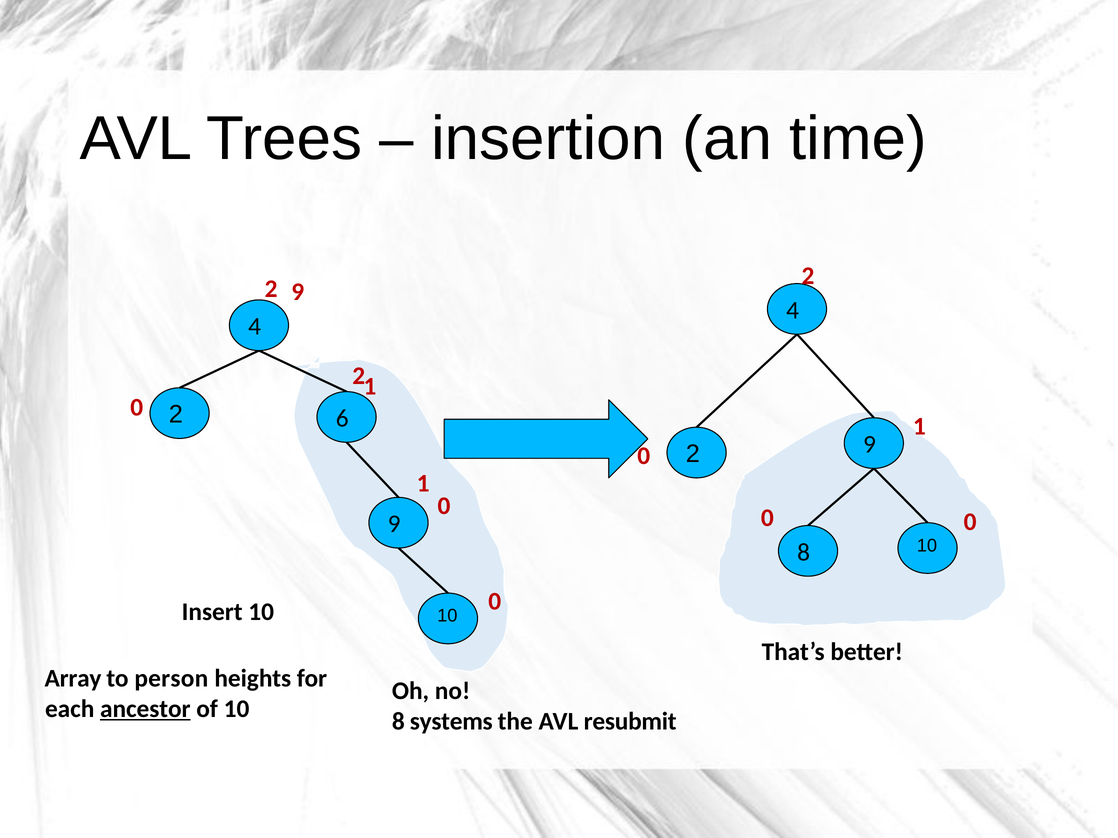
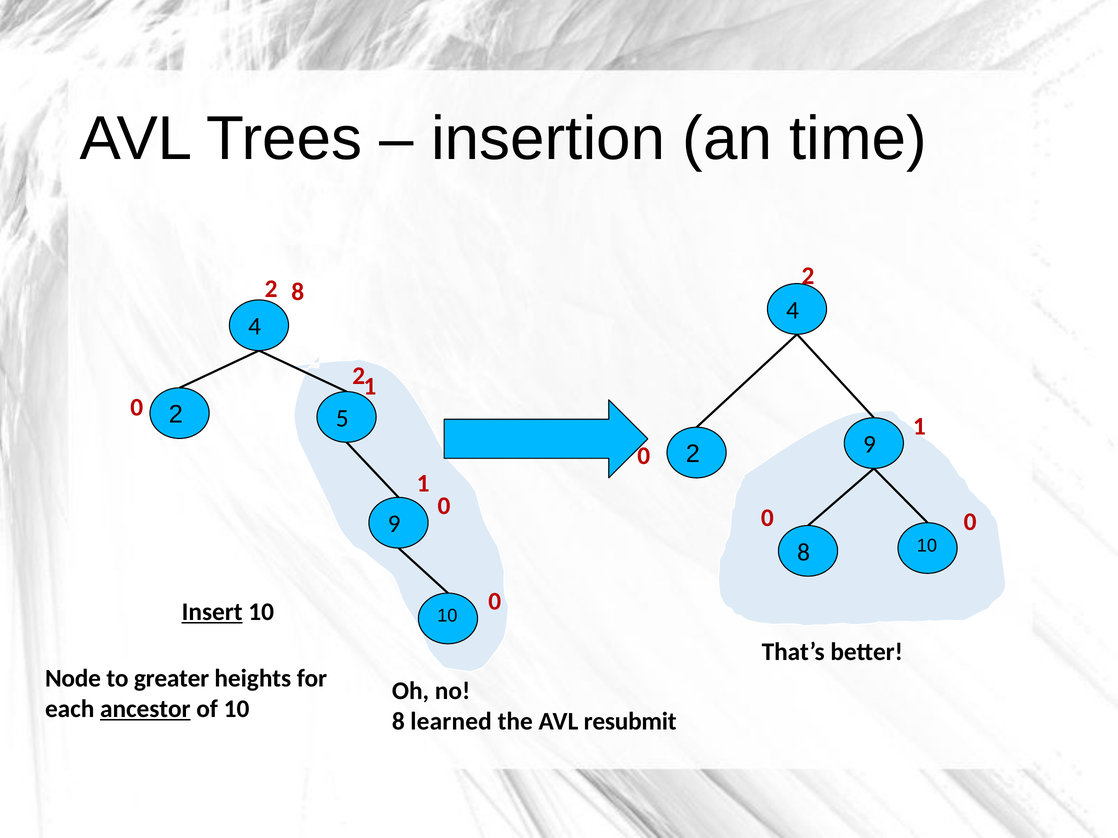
9 at (298, 292): 9 -> 8
6: 6 -> 5
Insert underline: none -> present
Array: Array -> Node
person: person -> greater
systems: systems -> learned
